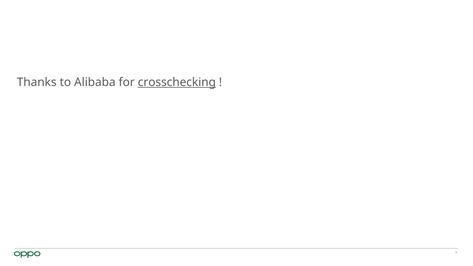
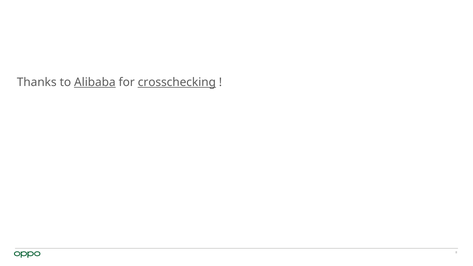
Alibaba underline: none -> present
